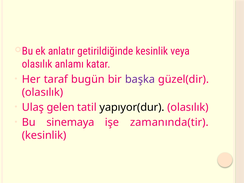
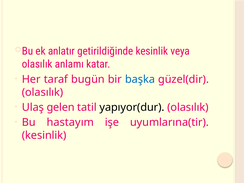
başka colour: purple -> blue
sinemaya: sinemaya -> hastayım
zamanında(tir: zamanında(tir -> uyumlarına(tir
